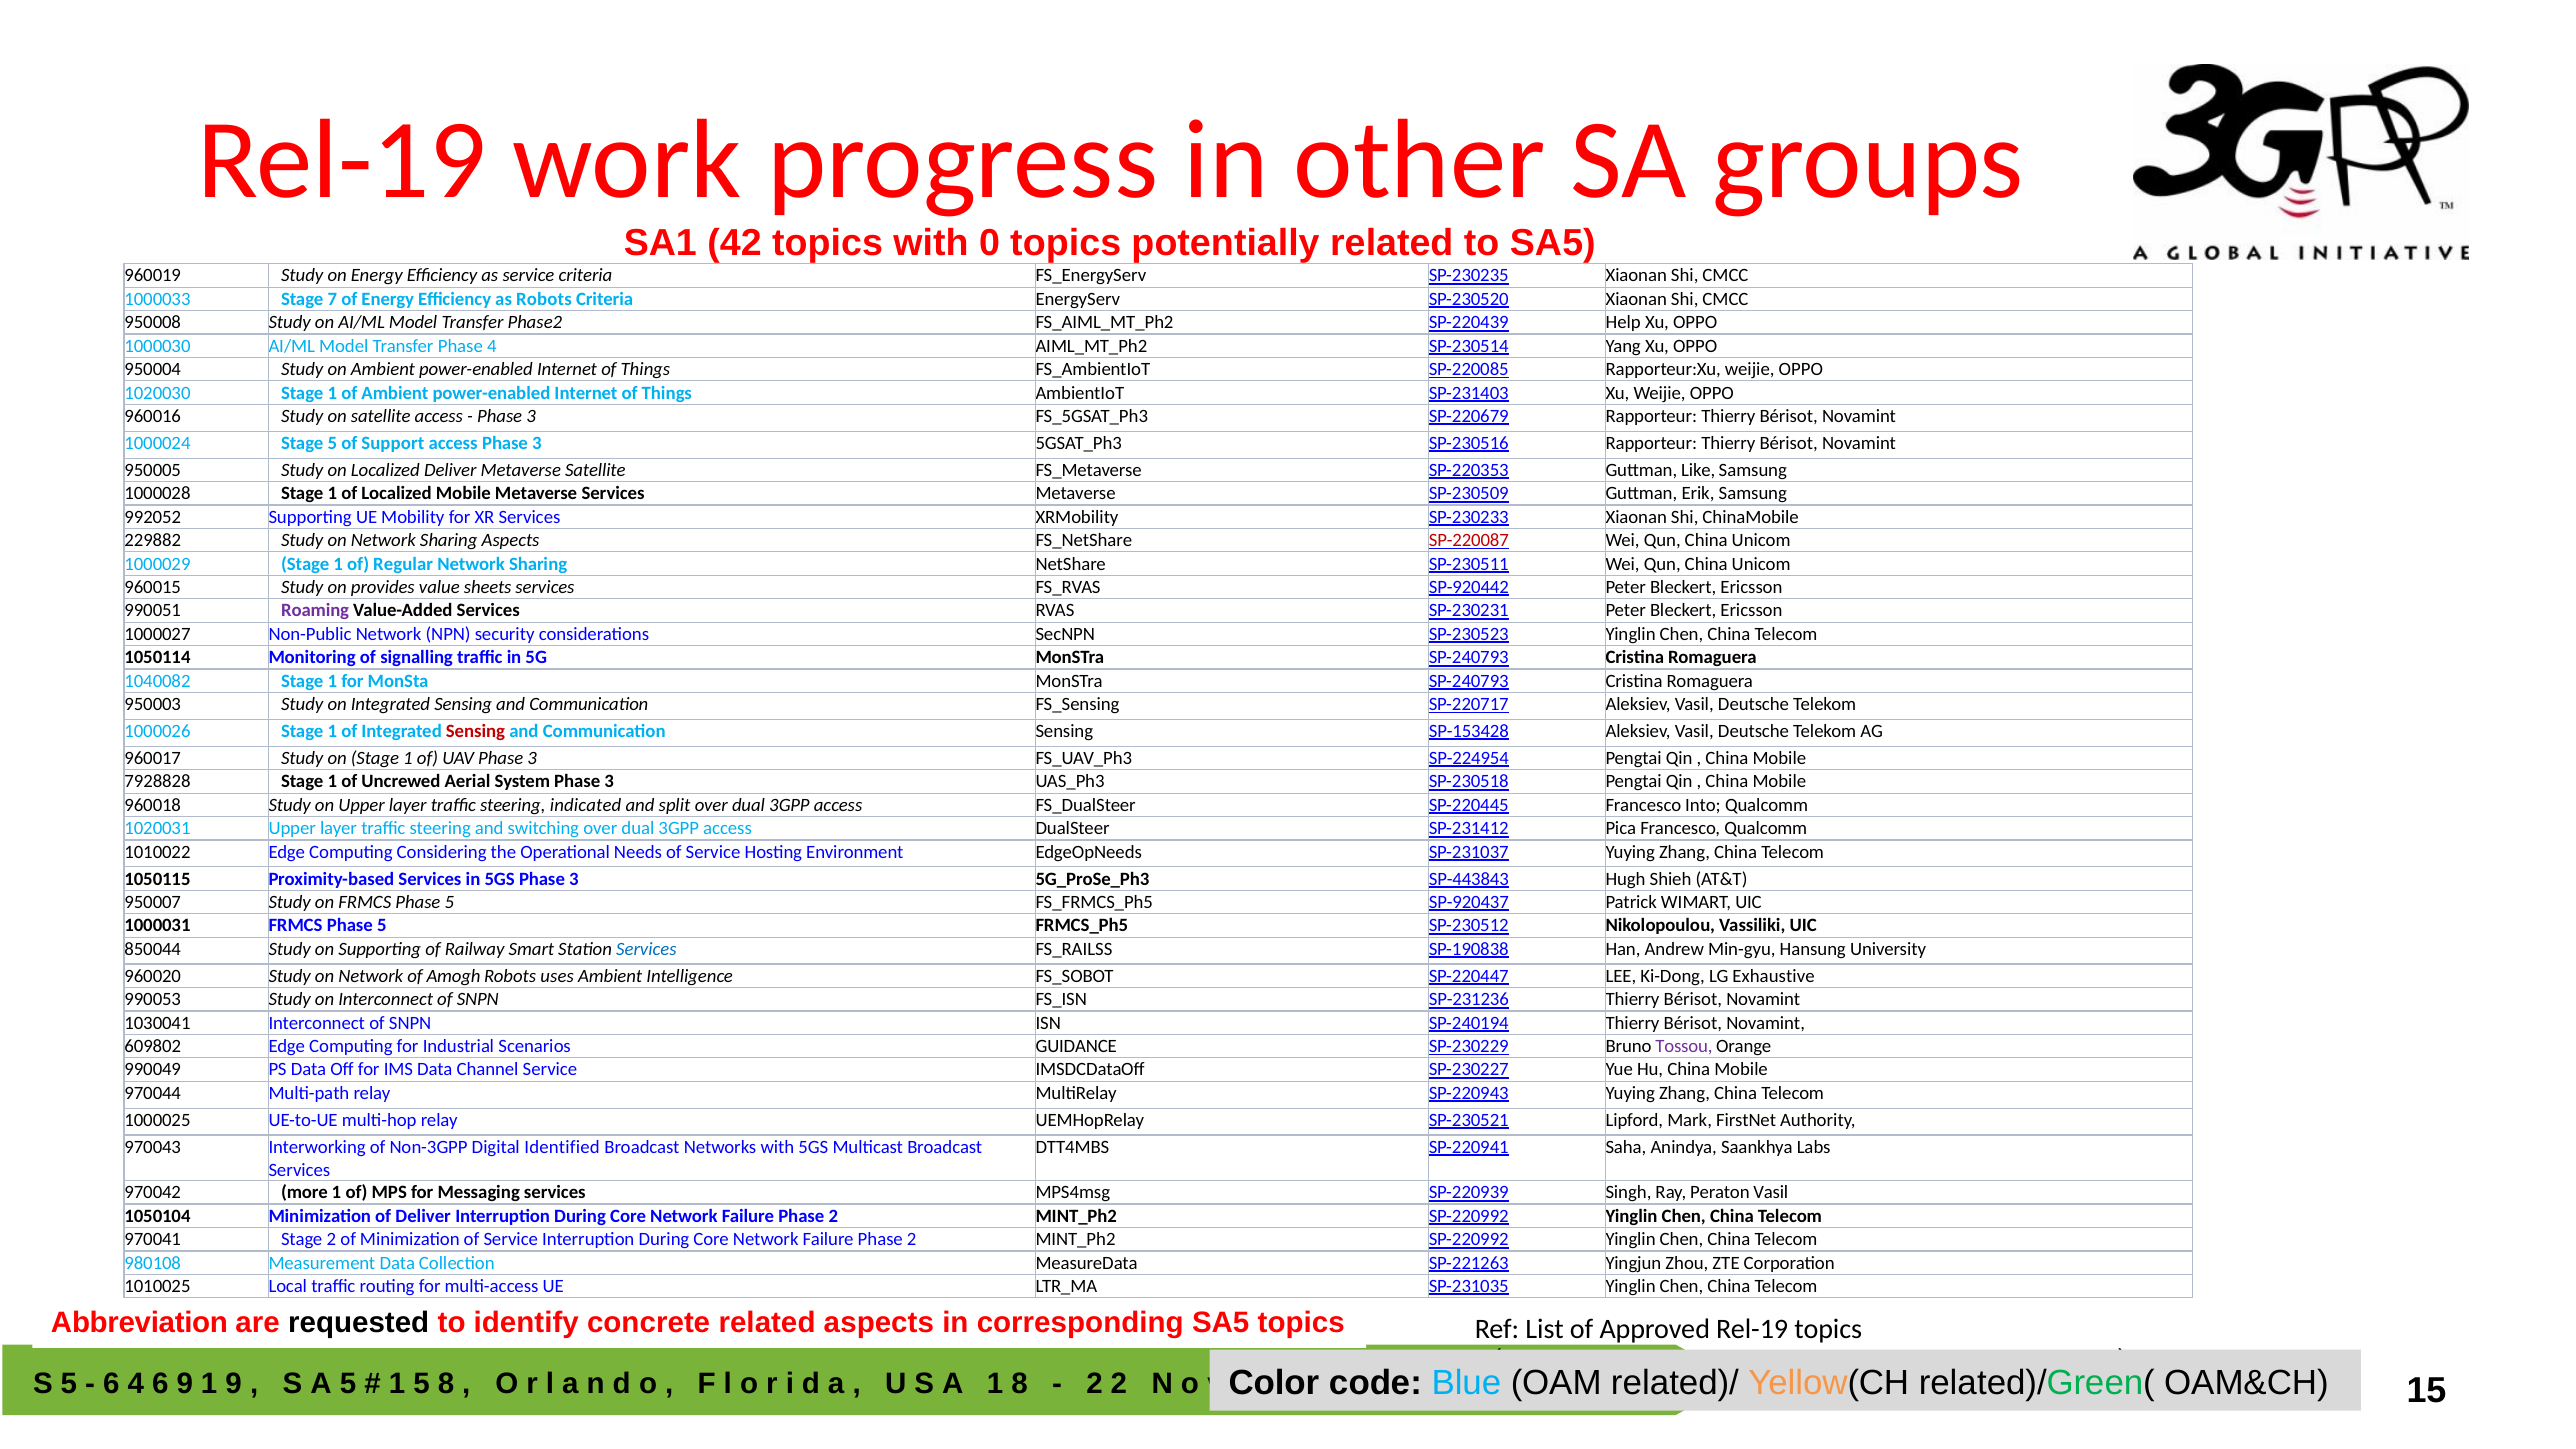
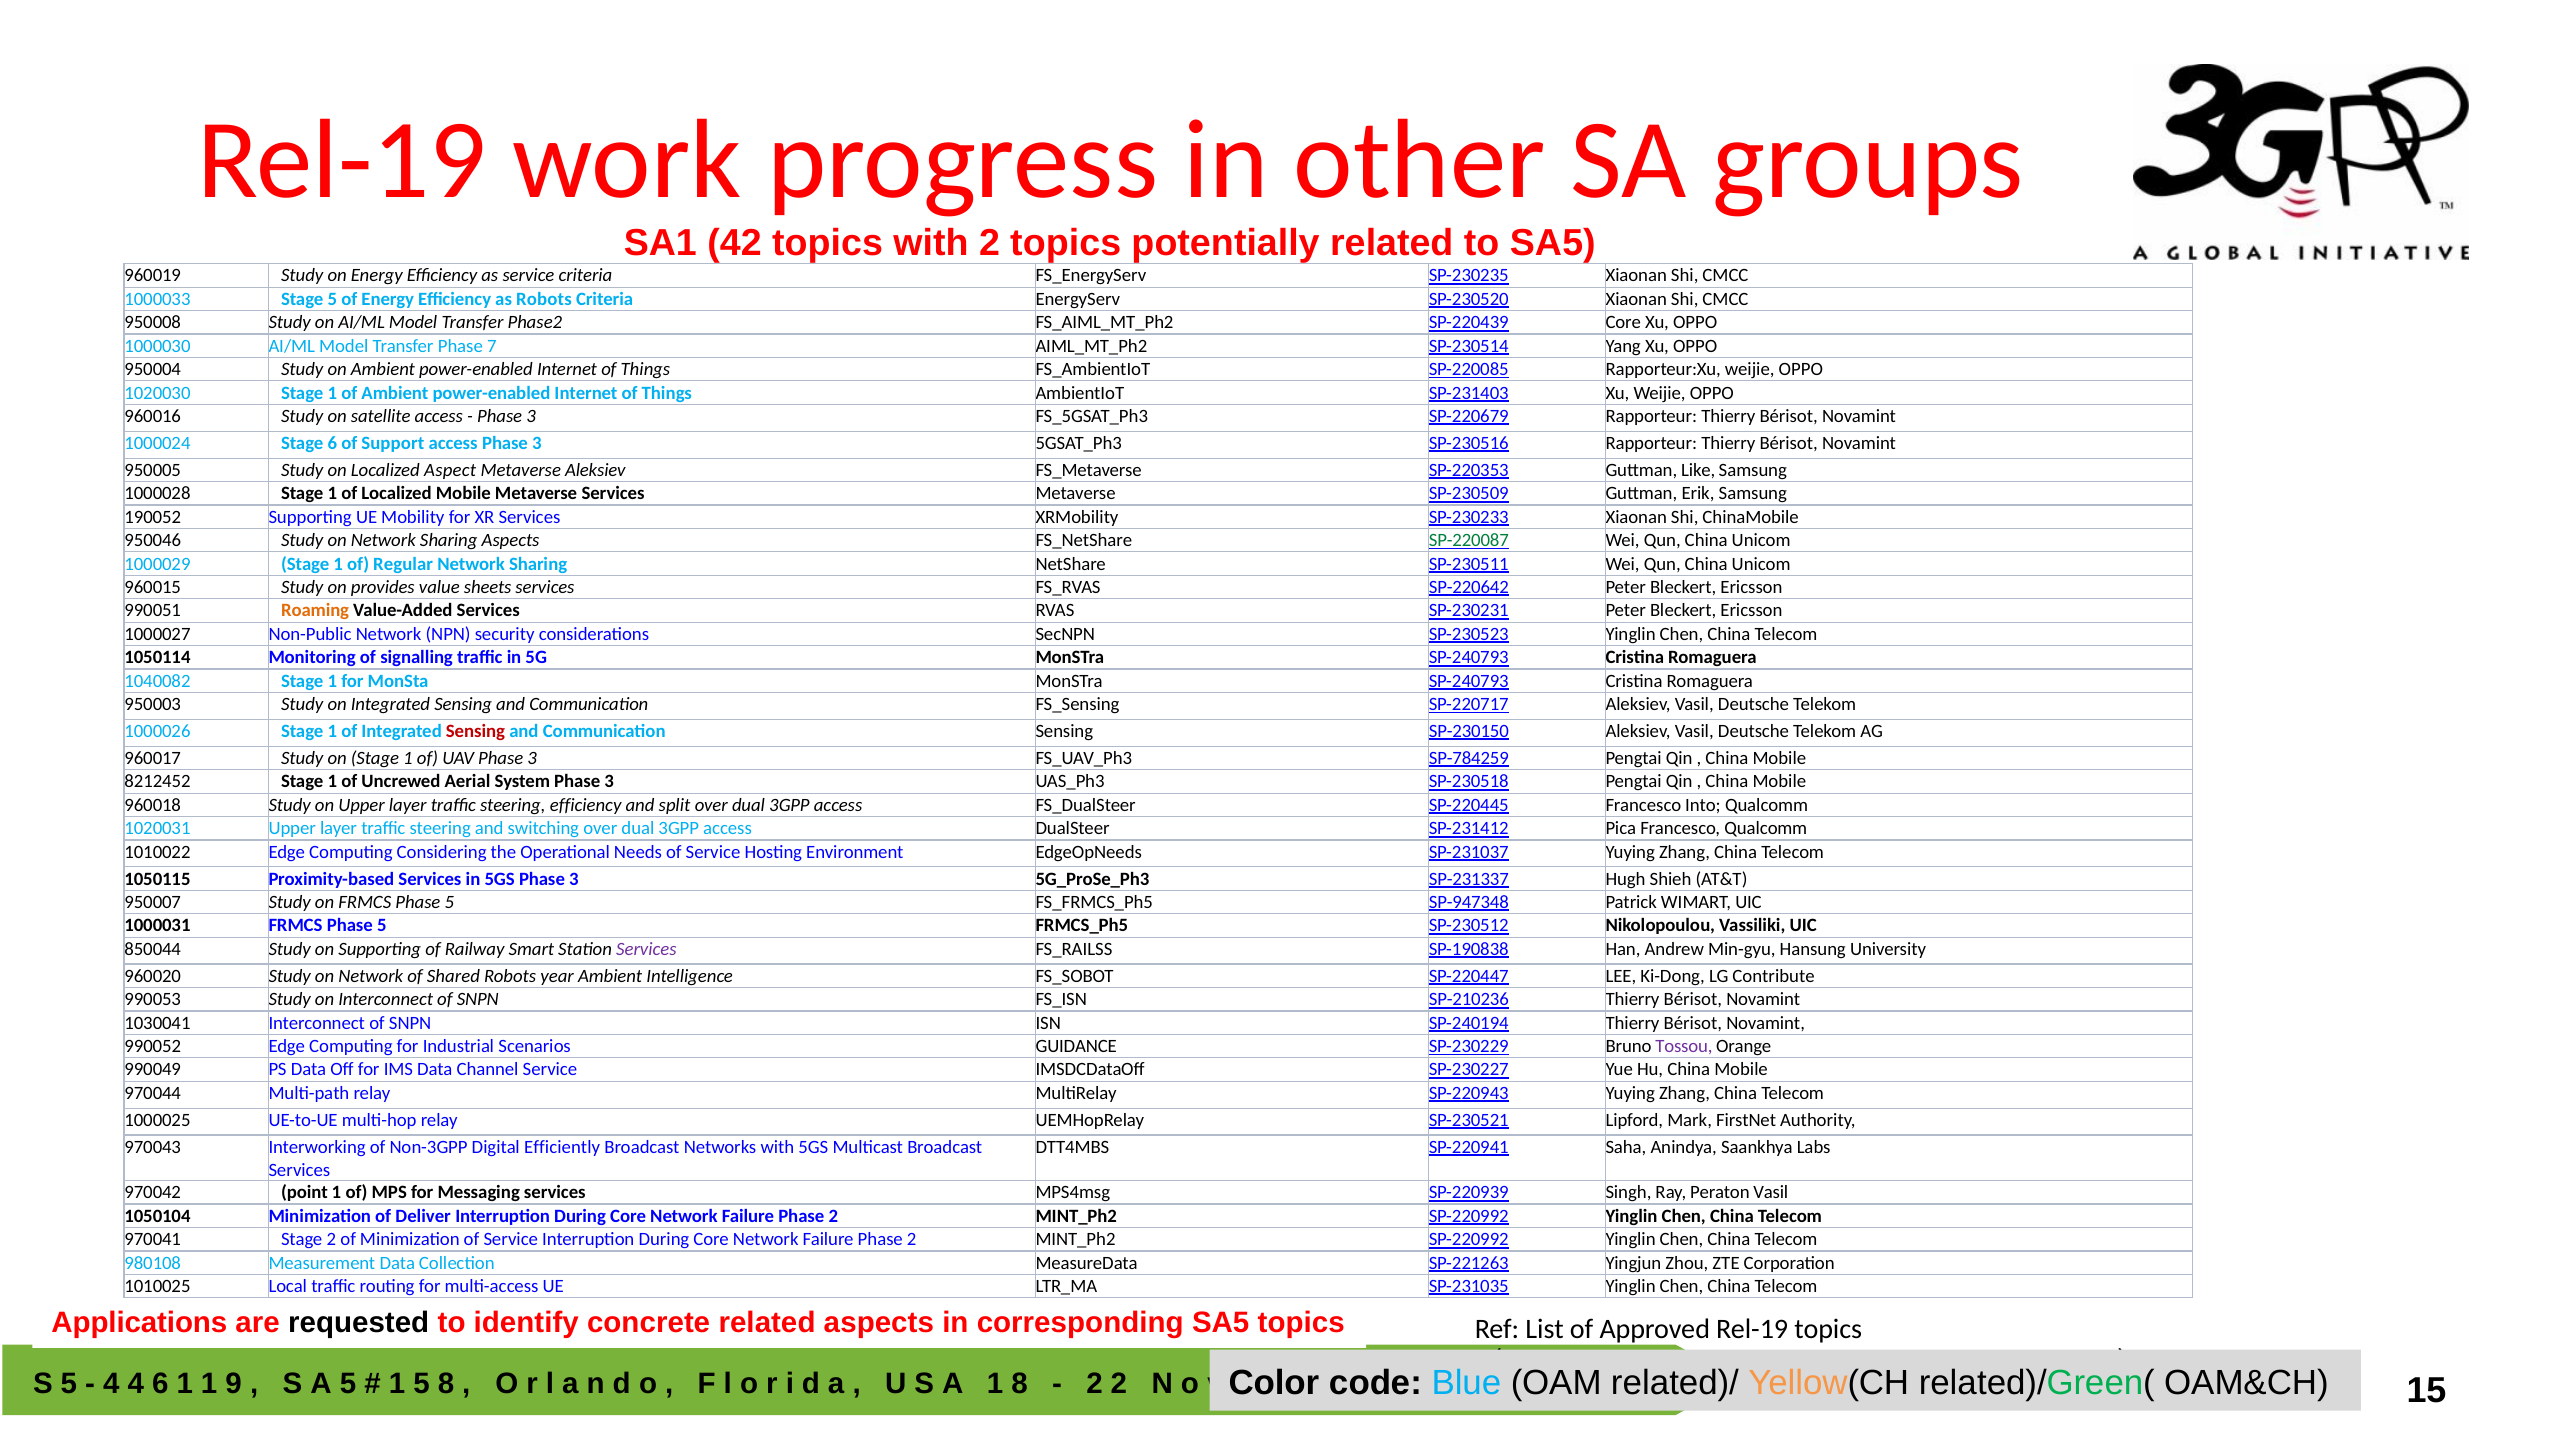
with 0: 0 -> 2
Stage 7: 7 -> 5
SP-220439 Help: Help -> Core
Phase 4: 4 -> 7
Stage 5: 5 -> 6
Localized Deliver: Deliver -> Aspect
Metaverse Satellite: Satellite -> Aleksiev
992052: 992052 -> 190052
229882: 229882 -> 950046
SP-220087 colour: red -> green
SP-920442: SP-920442 -> SP-220642
Roaming colour: purple -> orange
SP-153428: SP-153428 -> SP-230150
SP-224954: SP-224954 -> SP-784259
7928828: 7928828 -> 8212452
steering indicated: indicated -> efficiency
SP-443843: SP-443843 -> SP-231337
SP-920437: SP-920437 -> SP-947348
Services at (646, 949) colour: blue -> purple
Amogh: Amogh -> Shared
uses: uses -> year
Exhaustive: Exhaustive -> Contribute
SP-231236: SP-231236 -> SP-210236
609802: 609802 -> 990052
Identified: Identified -> Efficiently
more: more -> point
Abbreviation: Abbreviation -> Applications
6 at (111, 1384): 6 -> 4
9 at (185, 1384): 9 -> 1
